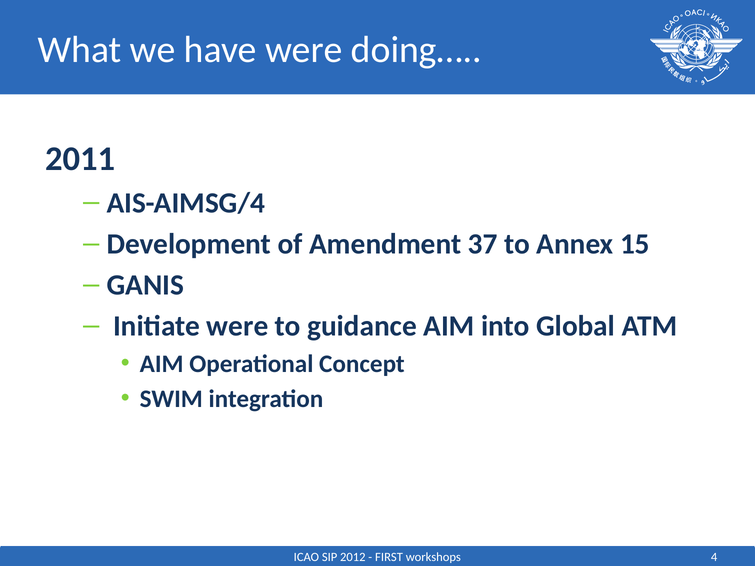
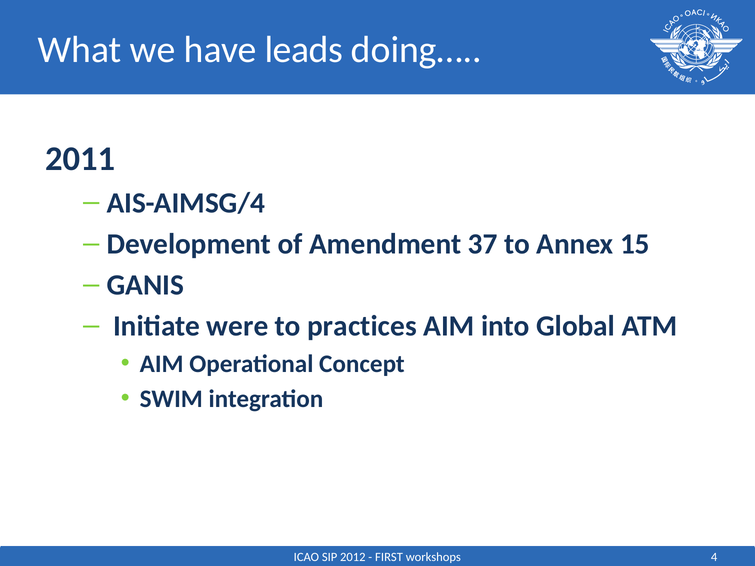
have were: were -> leads
guidance: guidance -> practices
